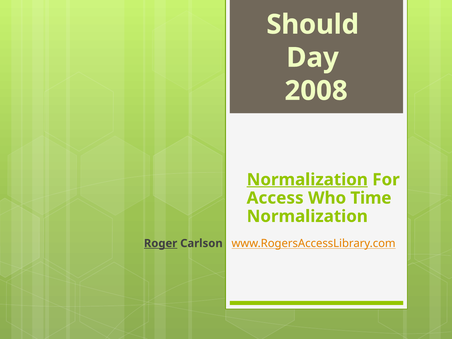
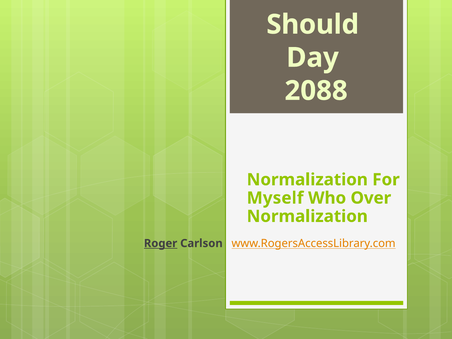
2008: 2008 -> 2088
Normalization at (307, 180) underline: present -> none
Access: Access -> Myself
Time: Time -> Over
